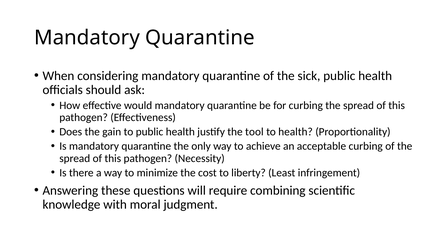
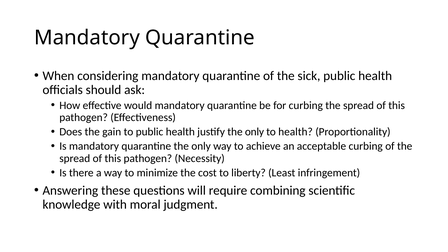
justify the tool: tool -> only
